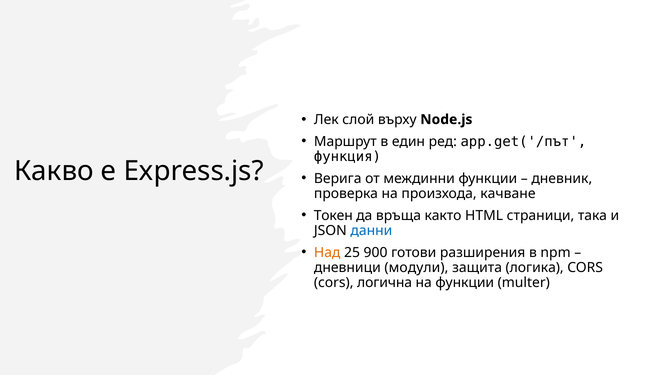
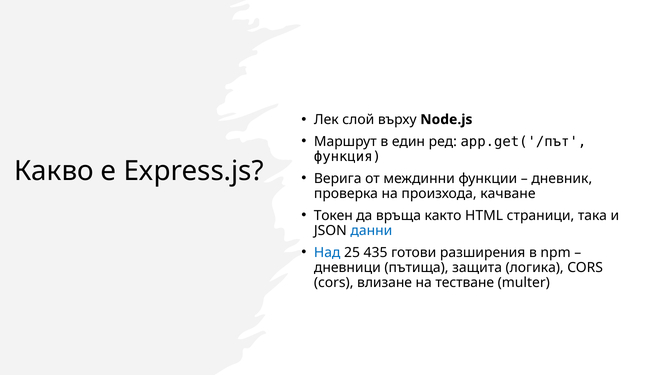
Над colour: orange -> blue
900: 900 -> 435
модули: модули -> пътища
логична: логична -> влизане
на функции: функции -> тестване
